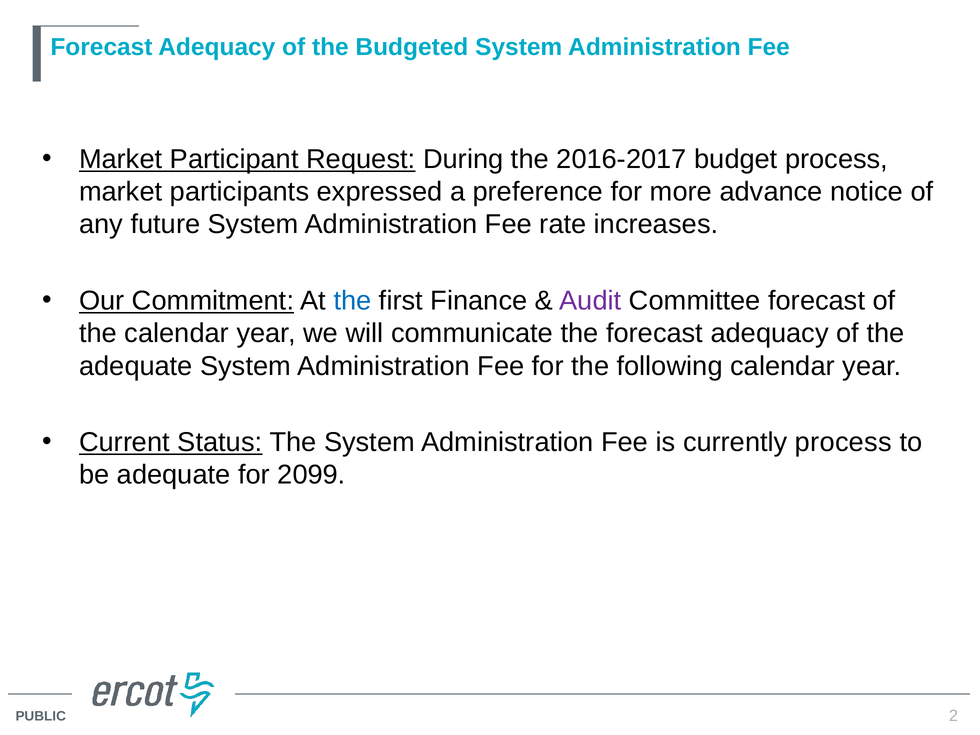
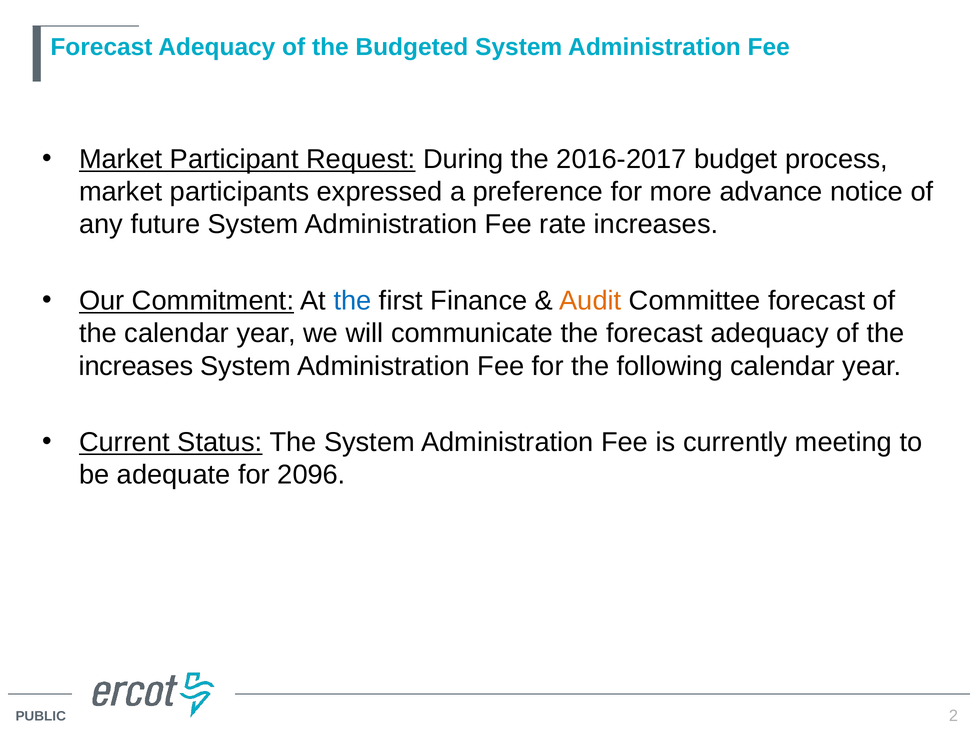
Audit colour: purple -> orange
adequate at (136, 366): adequate -> increases
currently process: process -> meeting
2099: 2099 -> 2096
